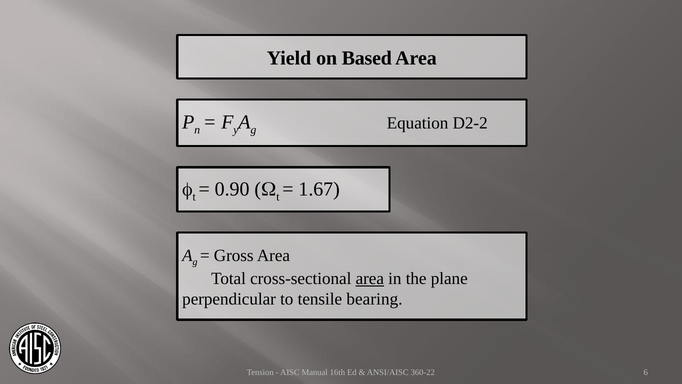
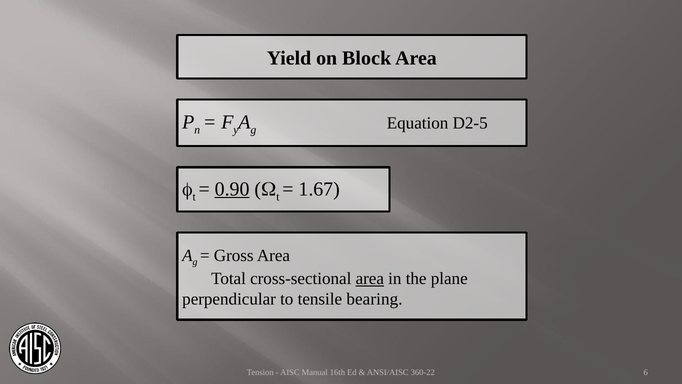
Based: Based -> Block
D2-2: D2-2 -> D2-5
0.90 underline: none -> present
